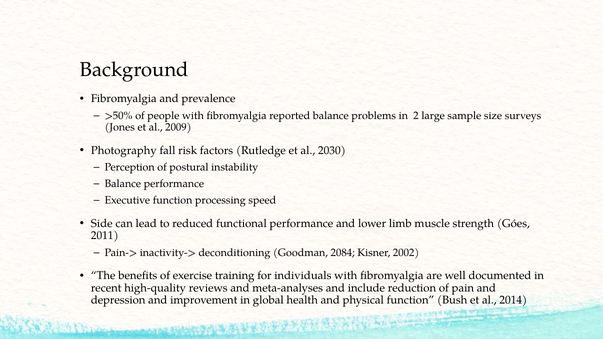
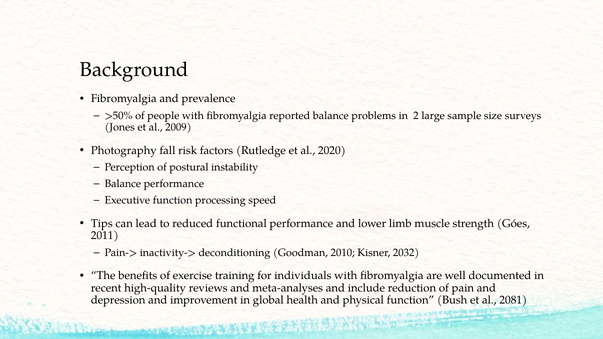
2030: 2030 -> 2020
Side: Side -> Tips
2084: 2084 -> 2010
2002: 2002 -> 2032
2014: 2014 -> 2081
